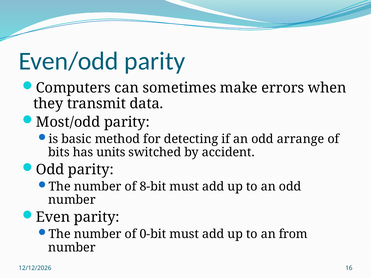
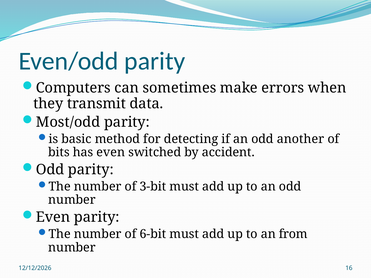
arrange: arrange -> another
has units: units -> even
8-bit: 8-bit -> 3-bit
0-bit: 0-bit -> 6-bit
